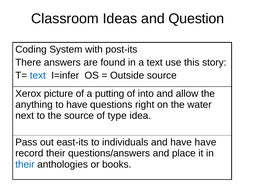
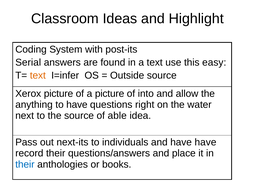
Question: Question -> Highlight
There: There -> Serial
story: story -> easy
text at (38, 76) colour: blue -> orange
a putting: putting -> picture
type: type -> able
east-its: east-its -> next-its
